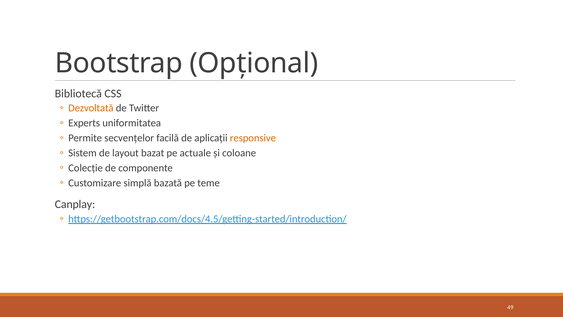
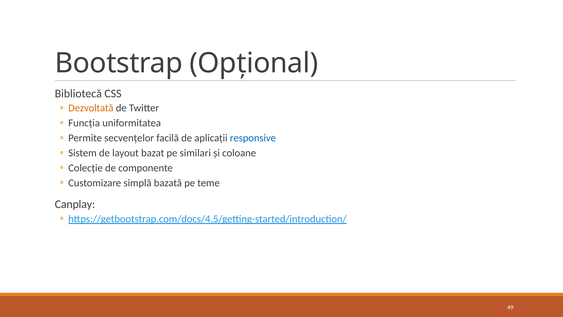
Experts: Experts -> Funcția
responsive colour: orange -> blue
actuale: actuale -> similari
